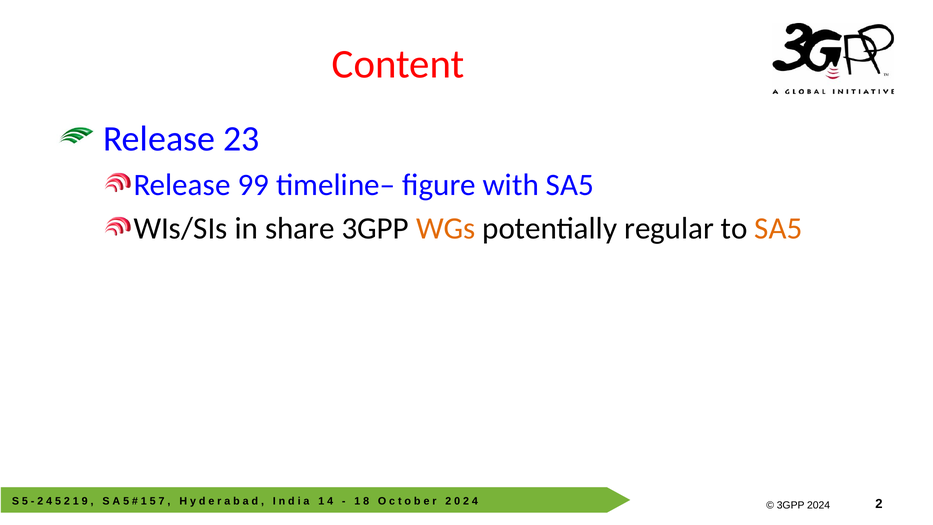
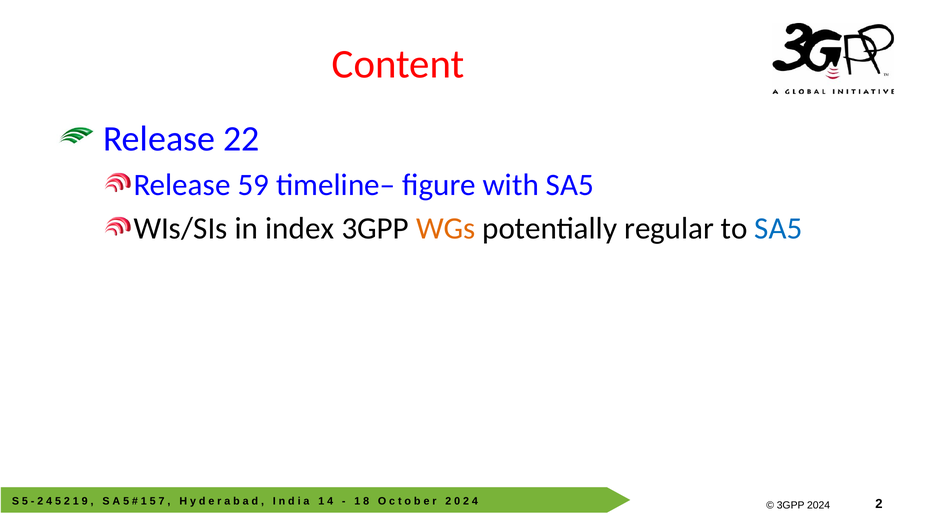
23: 23 -> 22
99: 99 -> 59
share: share -> index
SA5 at (778, 229) colour: orange -> blue
